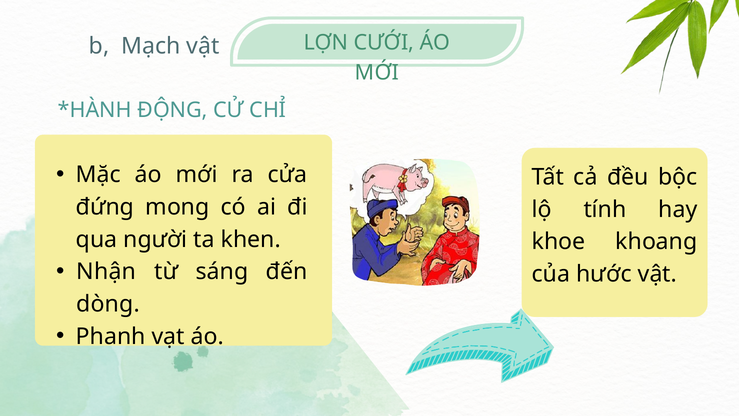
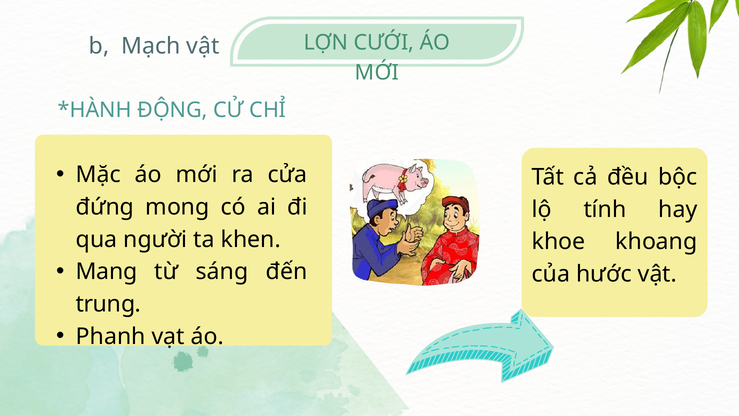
Nhận: Nhận -> Mang
dòng: dòng -> trung
